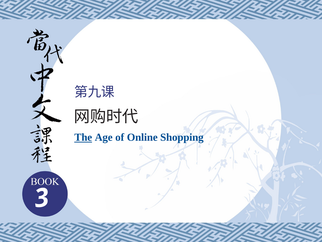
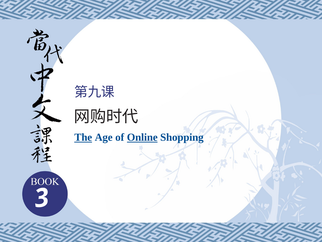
Online underline: none -> present
